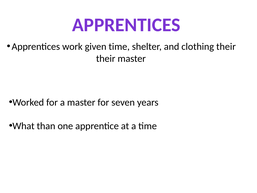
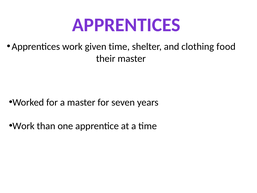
clothing their: their -> food
What at (23, 126): What -> Work
